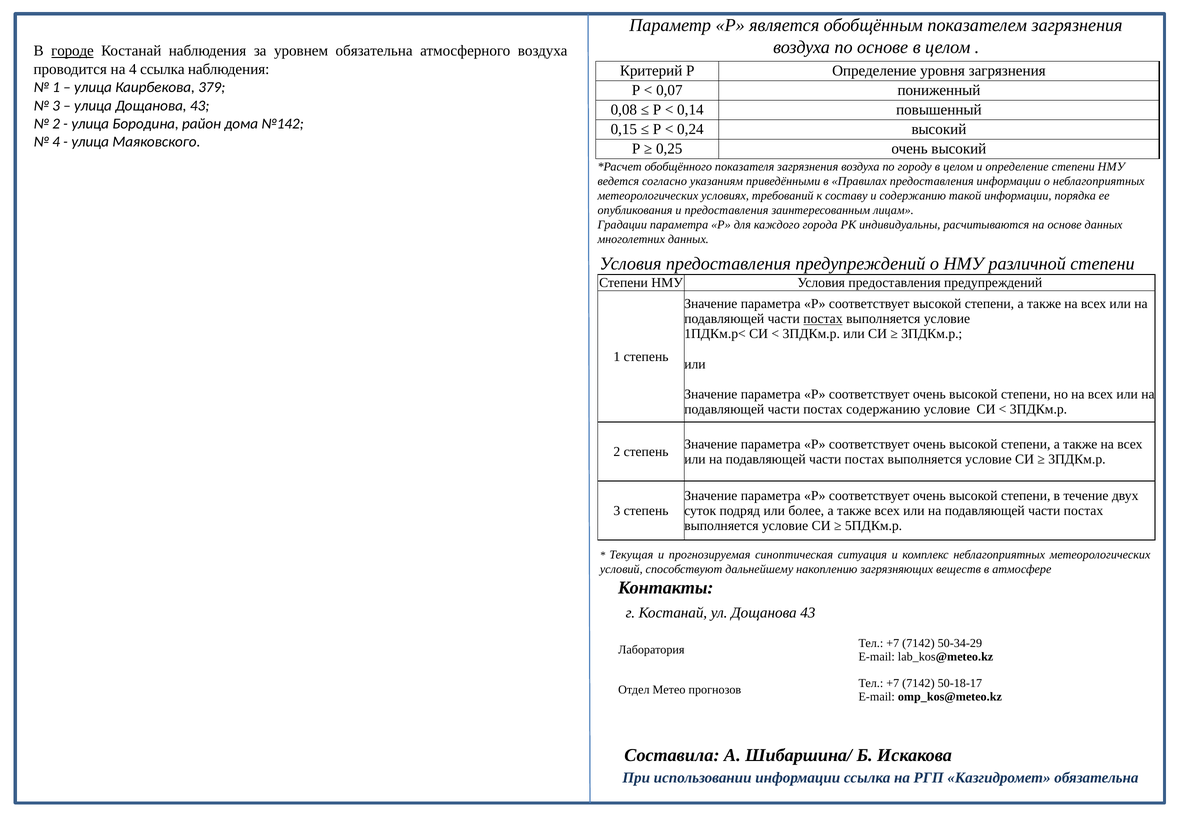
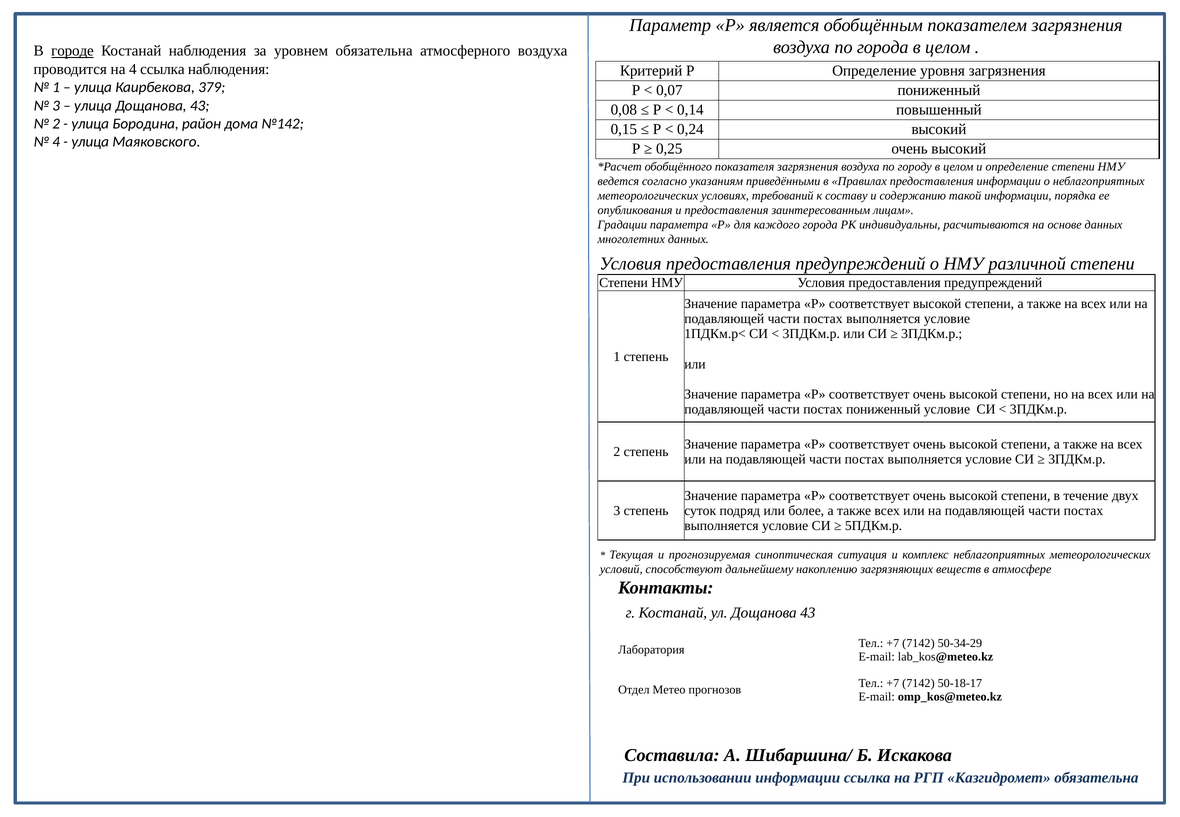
по основе: основе -> города
постах at (823, 319) underline: present -> none
постах содержанию: содержанию -> пониженный
